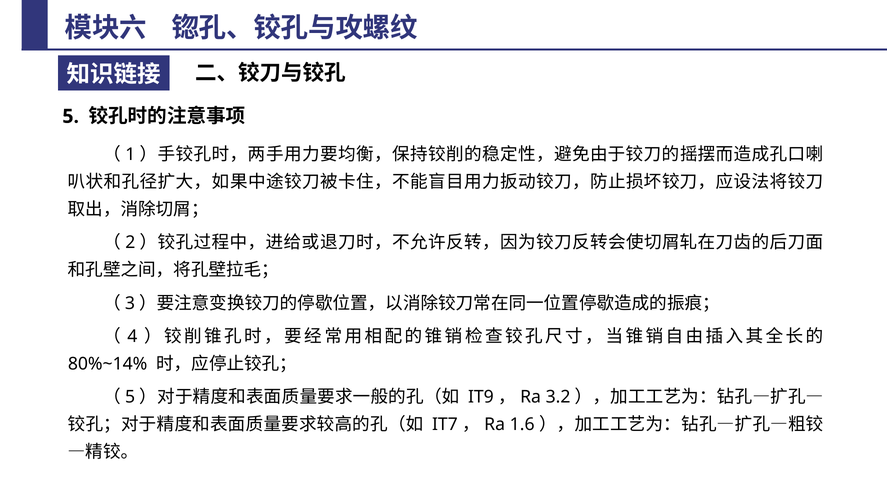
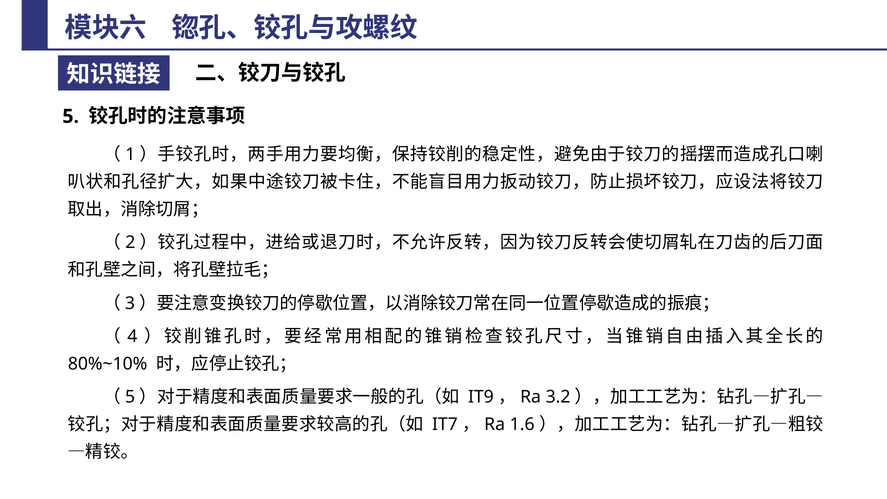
80%~14%: 80%~14% -> 80%~10%
